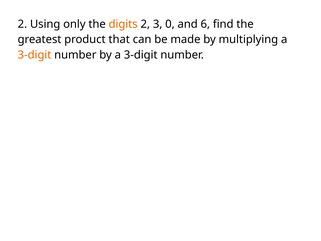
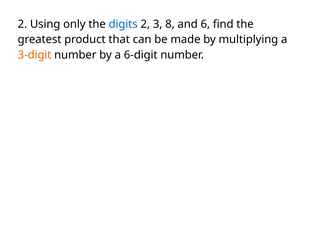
digits colour: orange -> blue
0: 0 -> 8
by a 3-digit: 3-digit -> 6-digit
